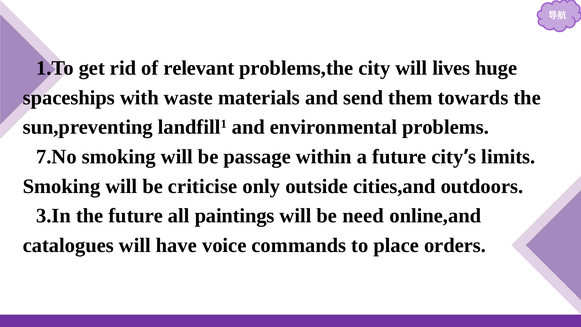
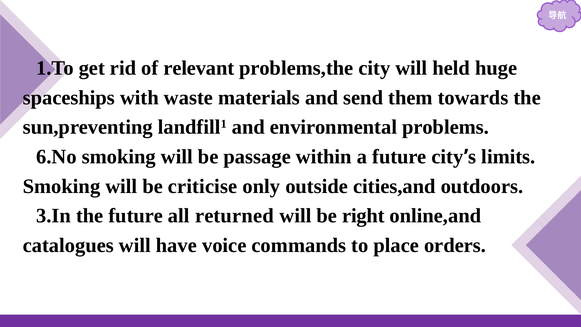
lives: lives -> held
7.No: 7.No -> 6.No
paintings: paintings -> returned
need: need -> right
